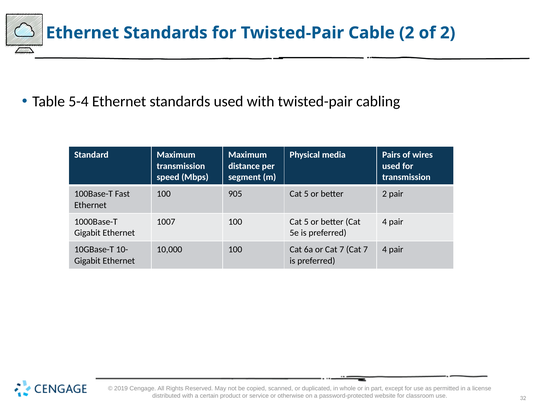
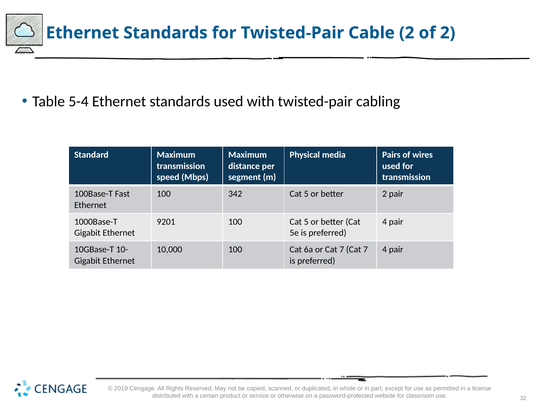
905: 905 -> 342
1007: 1007 -> 9201
